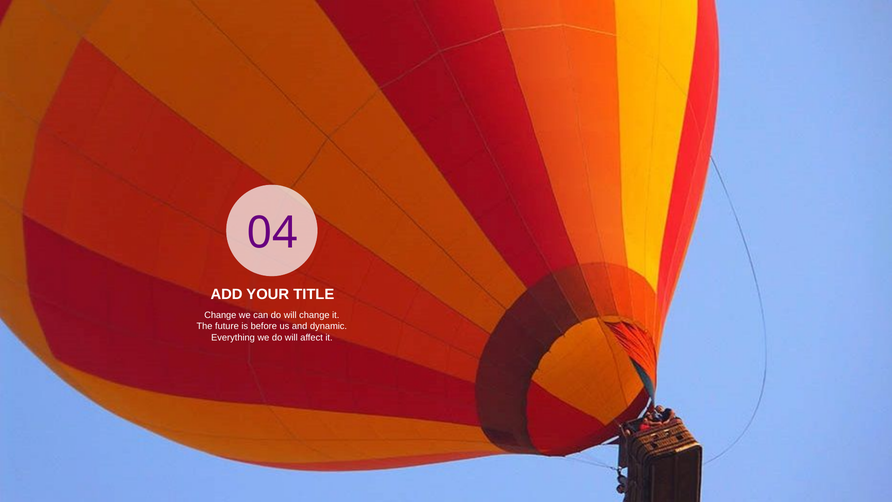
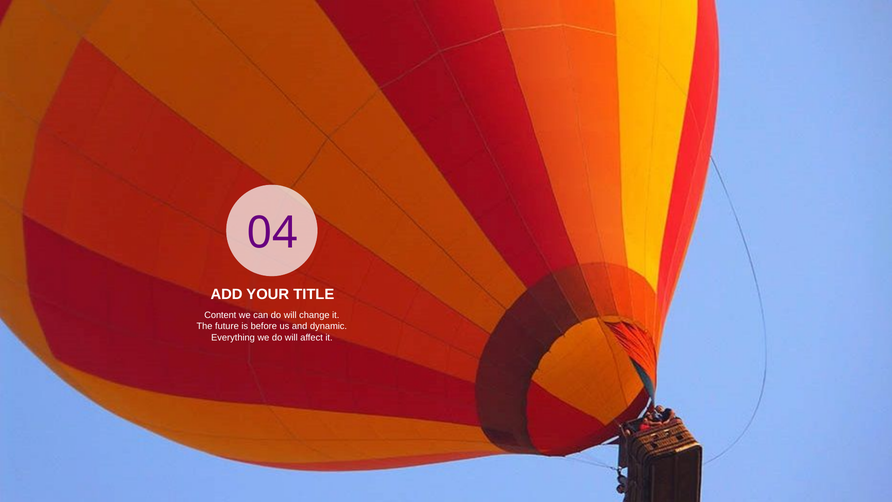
Change at (220, 315): Change -> Content
